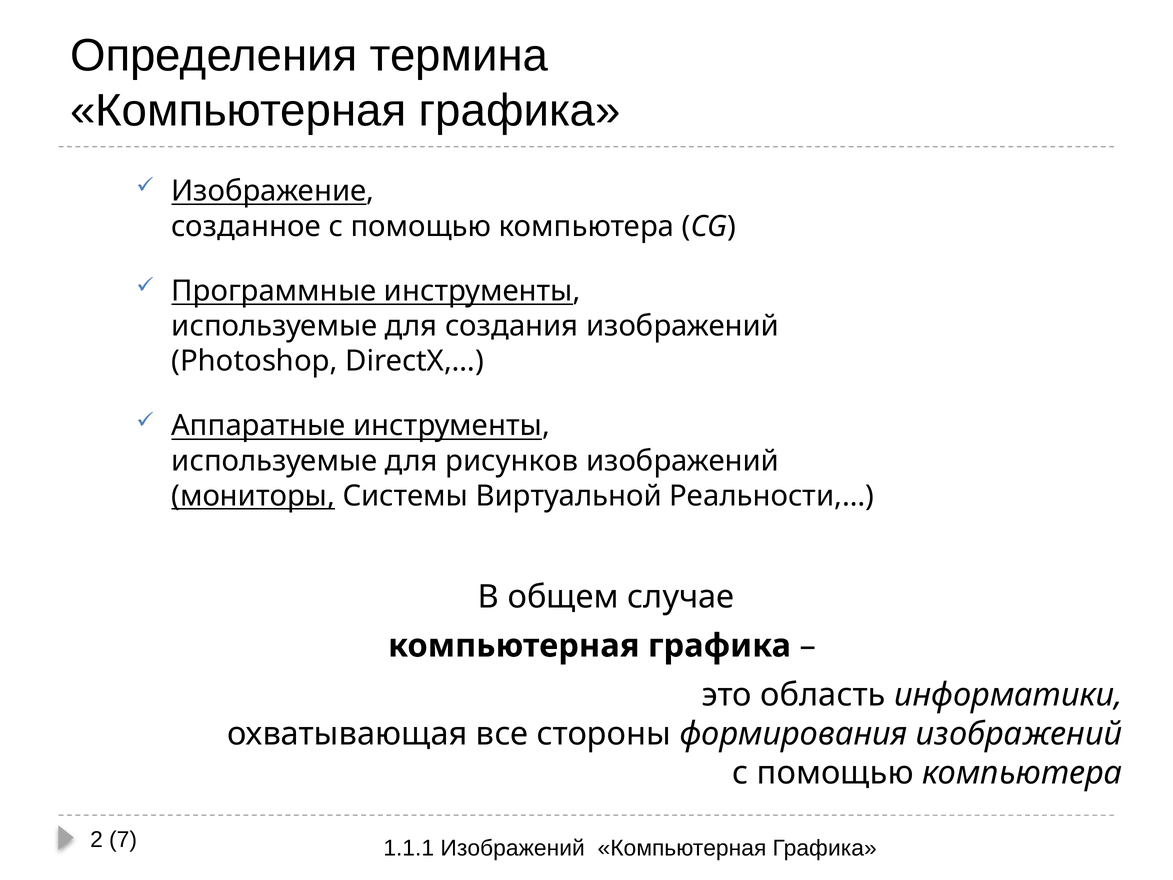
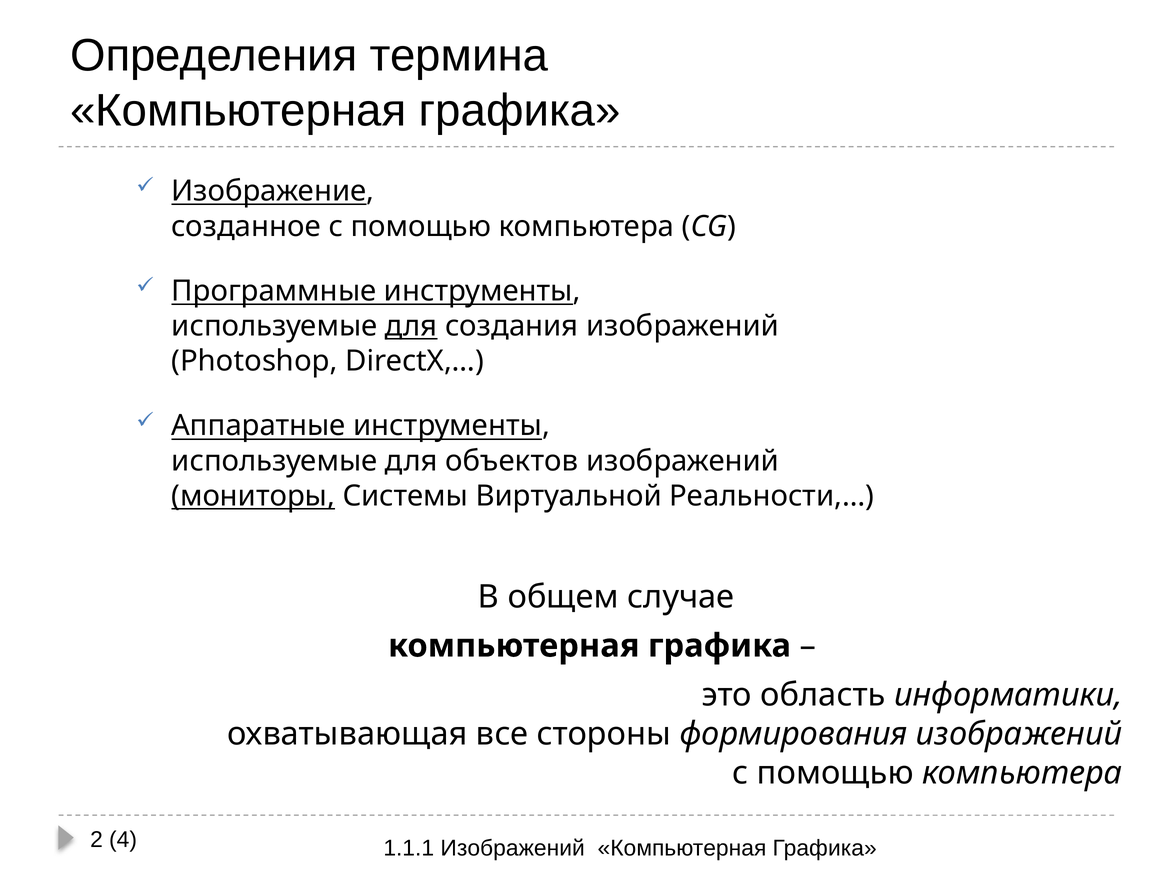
для at (411, 326) underline: none -> present
рисунков: рисунков -> объектов
7: 7 -> 4
